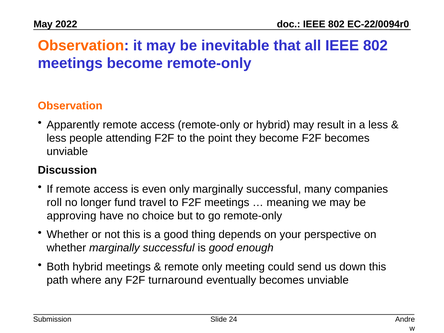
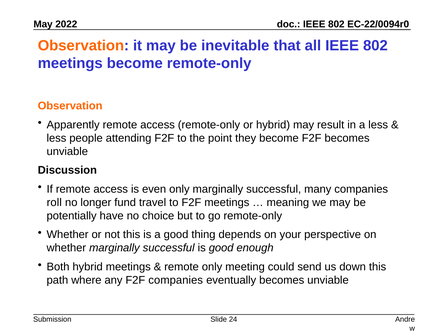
approving: approving -> potentially
F2F turnaround: turnaround -> companies
